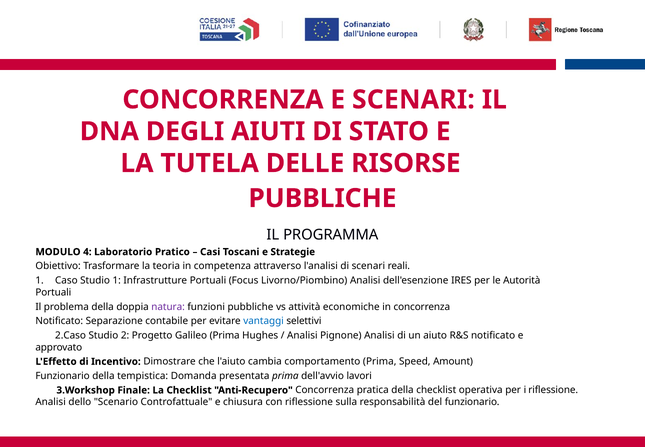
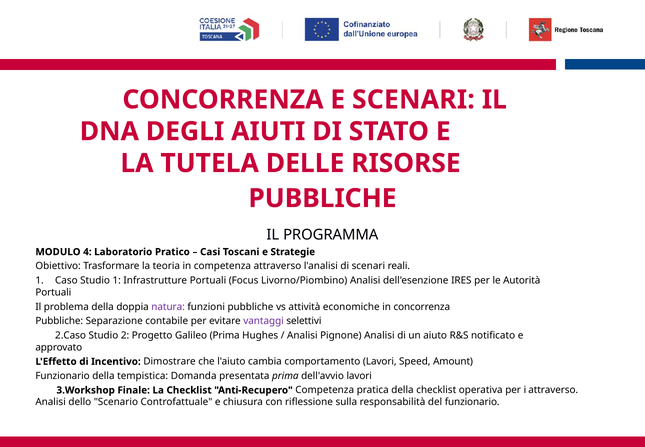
Notificato at (59, 321): Notificato -> Pubbliche
vantaggi colour: blue -> purple
comportamento Prima: Prima -> Lavori
Anti-Recupero Concorrenza: Concorrenza -> Competenza
i riflessione: riflessione -> attraverso
